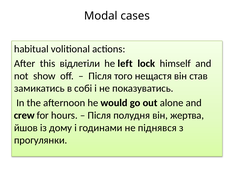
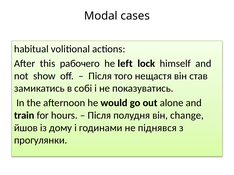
відлетіли: відлетіли -> рабочего
crew: crew -> train
жертва: жертва -> change
